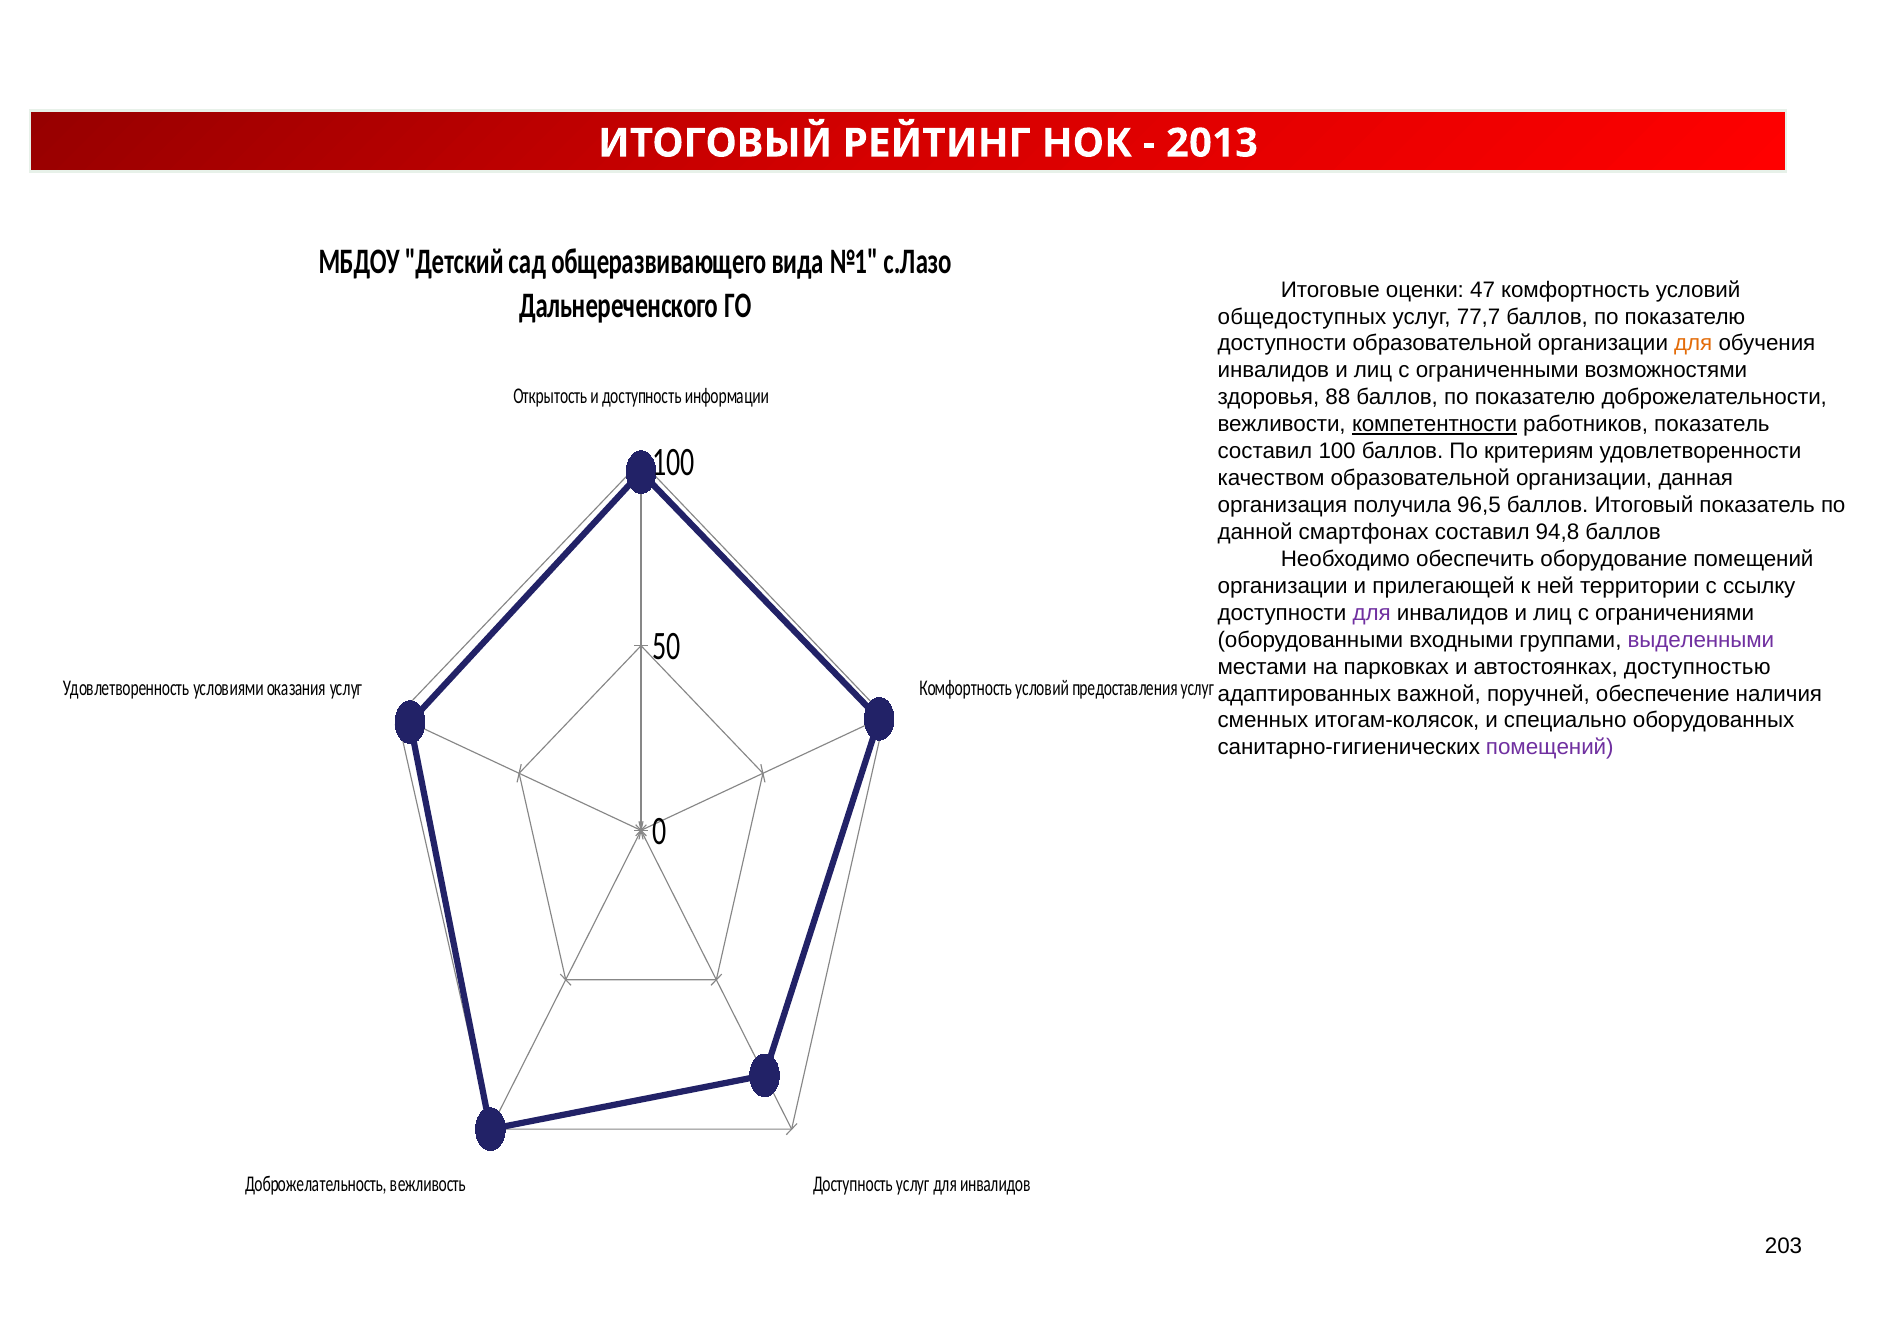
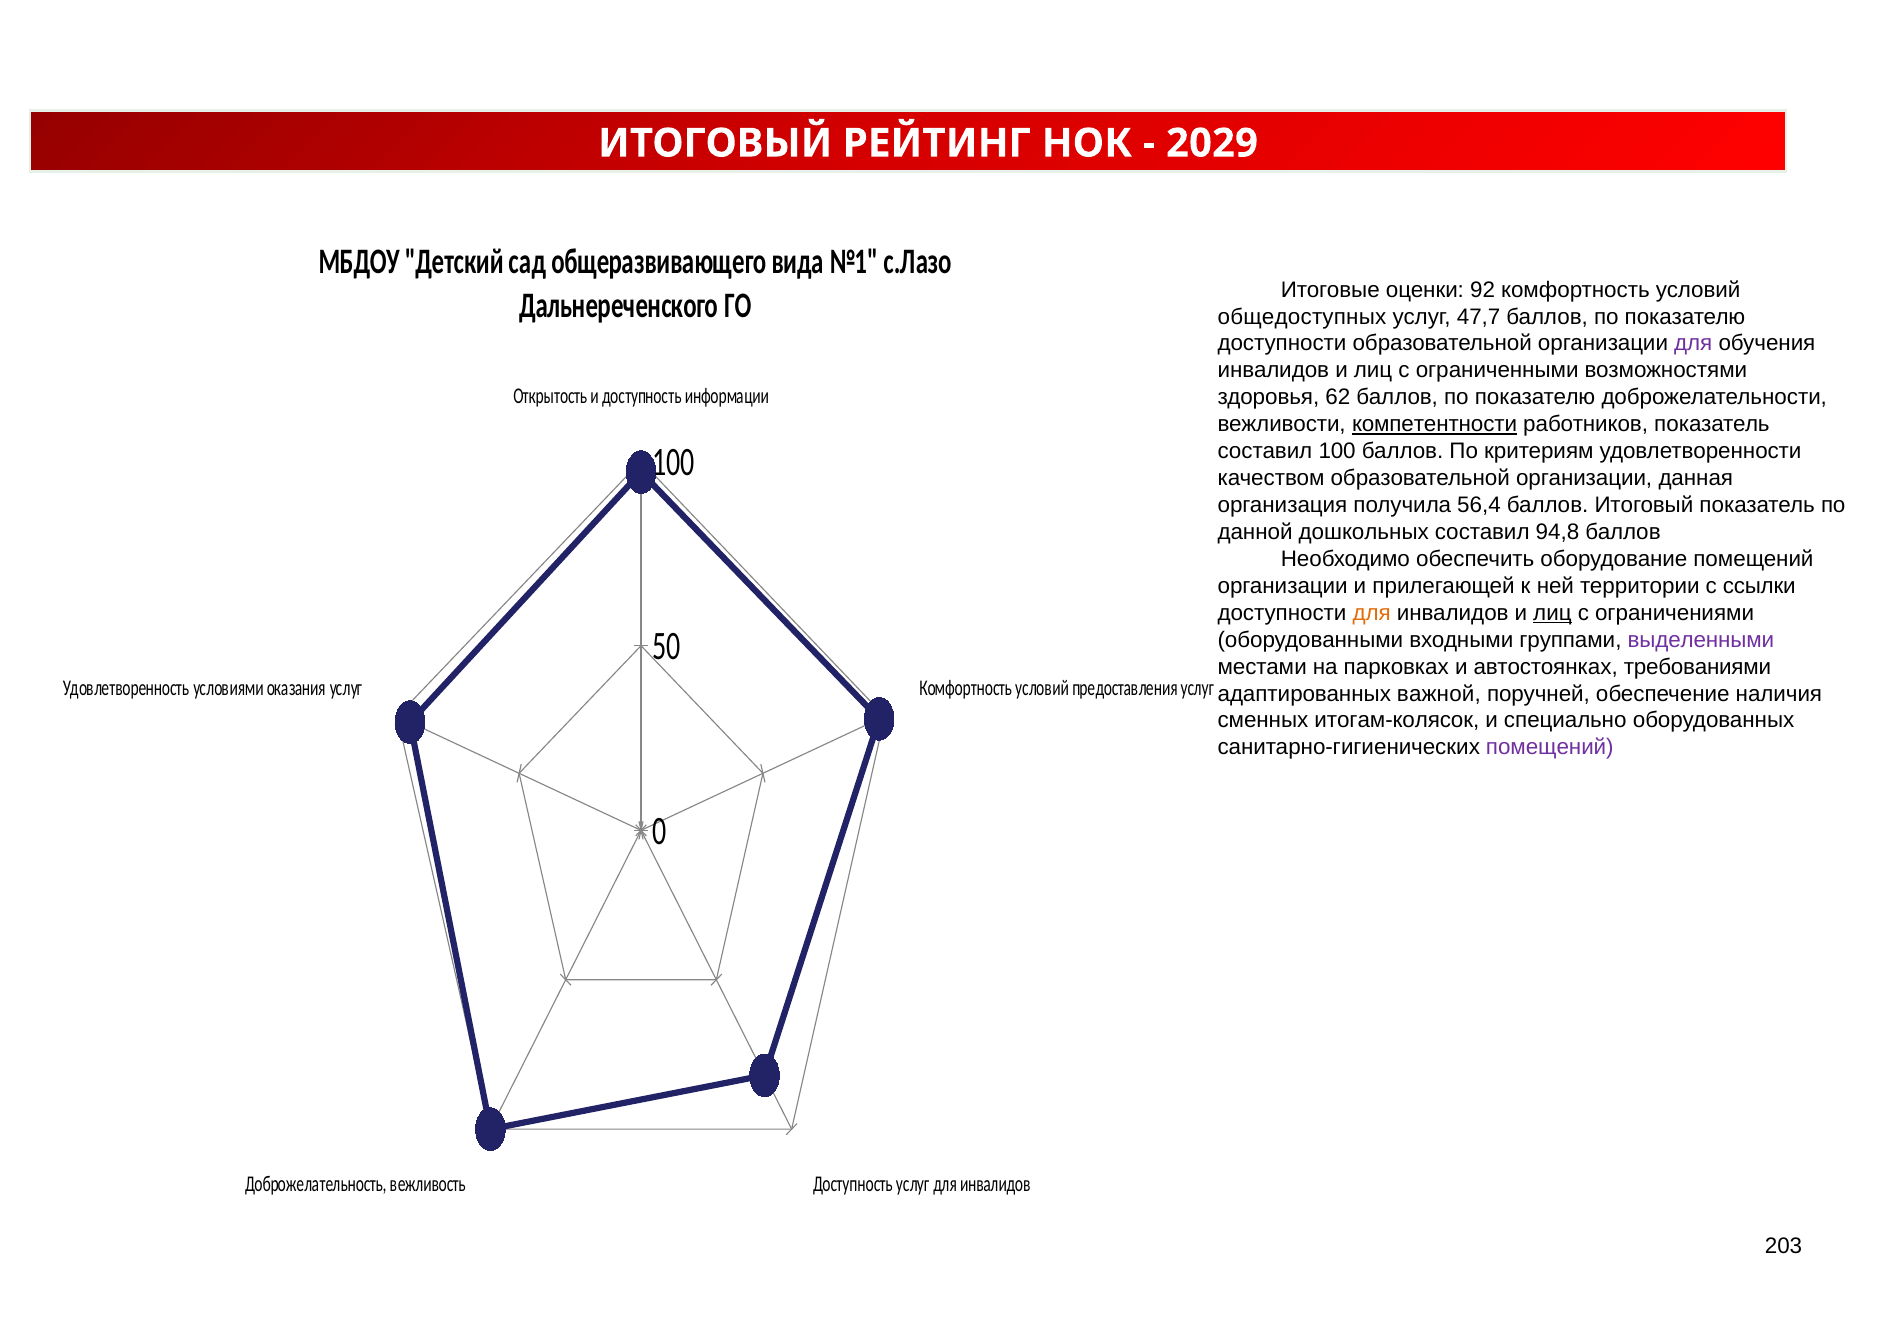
2013: 2013 -> 2029
47: 47 -> 92
77,7: 77,7 -> 47,7
для at (1693, 343) colour: orange -> purple
88: 88 -> 62
96,5: 96,5 -> 56,4
смартфонах: смартфонах -> дошкольных
ссылку: ссылку -> ссылки
для at (1372, 613) colour: purple -> orange
лиц at (1552, 613) underline: none -> present
доступностью: доступностью -> требованиями
